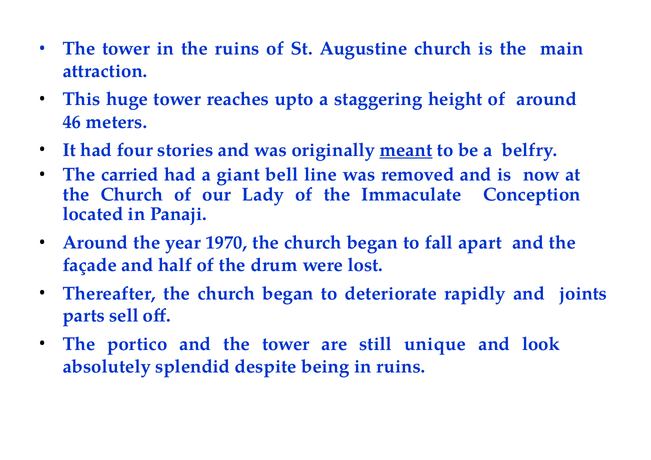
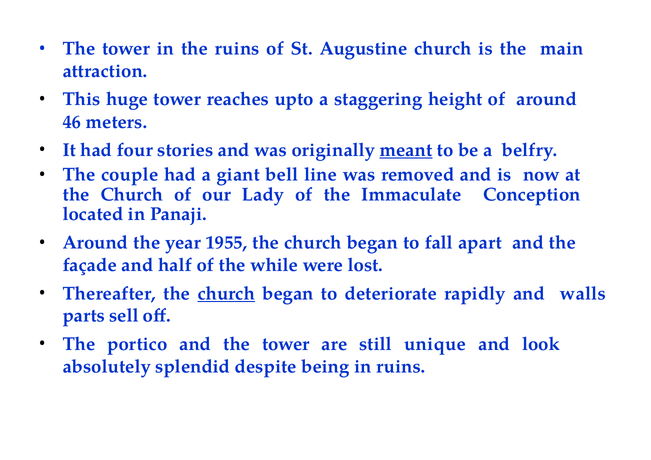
carried: carried -> couple
1970: 1970 -> 1955
drum: drum -> while
church at (226, 294) underline: none -> present
joints: joints -> walls
